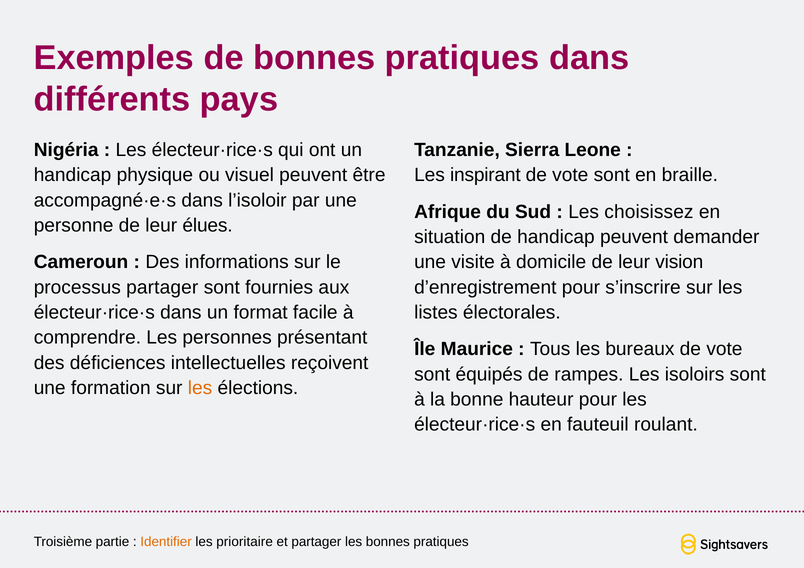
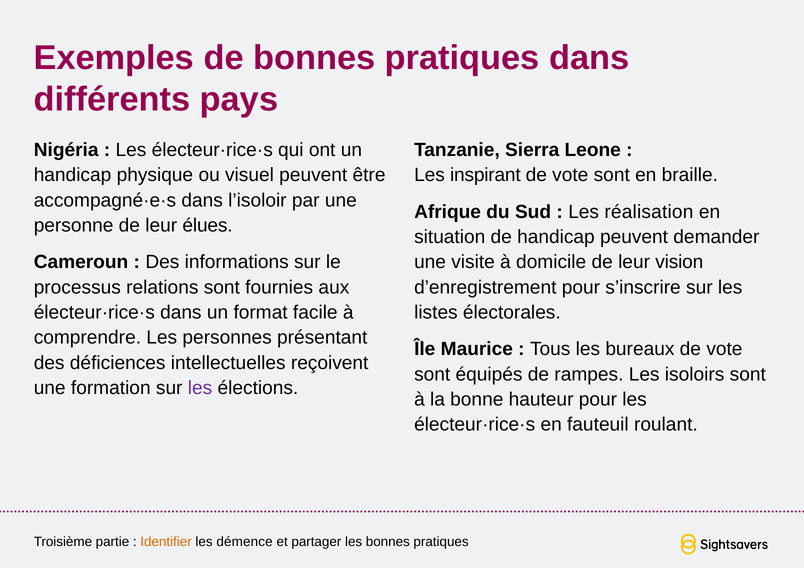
choisissez: choisissez -> réalisation
processus partager: partager -> relations
les at (200, 388) colour: orange -> purple
prioritaire: prioritaire -> démence
